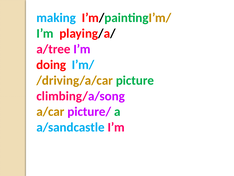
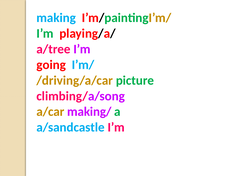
doing: doing -> going
picture/: picture/ -> making/
